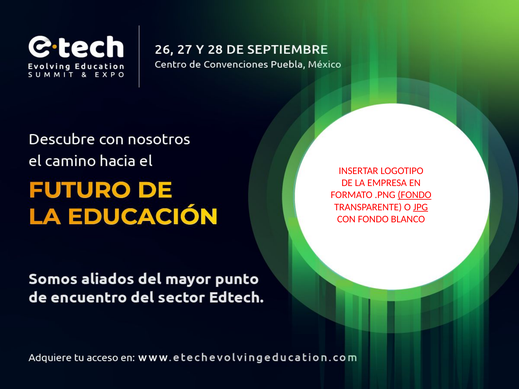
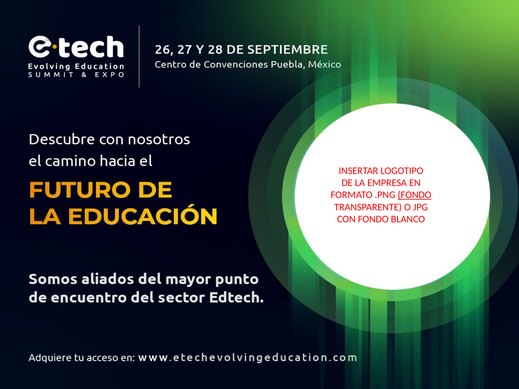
JPG underline: present -> none
